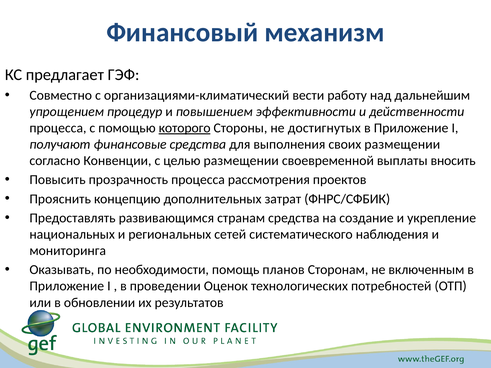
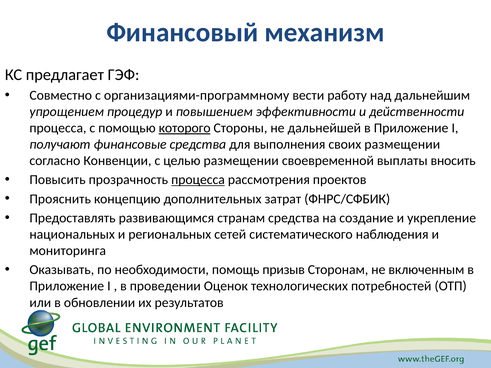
организациями-климатический: организациями-климатический -> организациями-программному
достигнутых: достигнутых -> дальнейшей
процесса at (198, 180) underline: none -> present
планов: планов -> призыв
